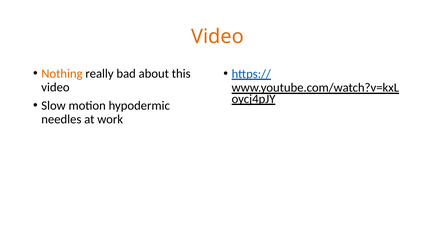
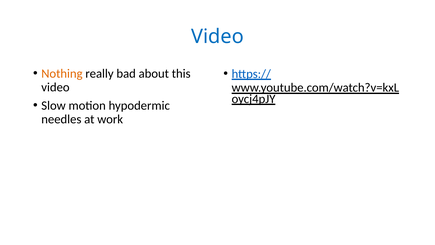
Video at (217, 37) colour: orange -> blue
